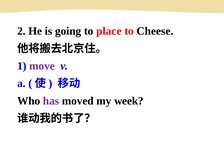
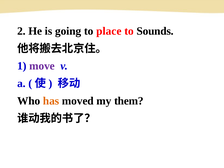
Cheese: Cheese -> Sounds
has colour: purple -> orange
week: week -> them
